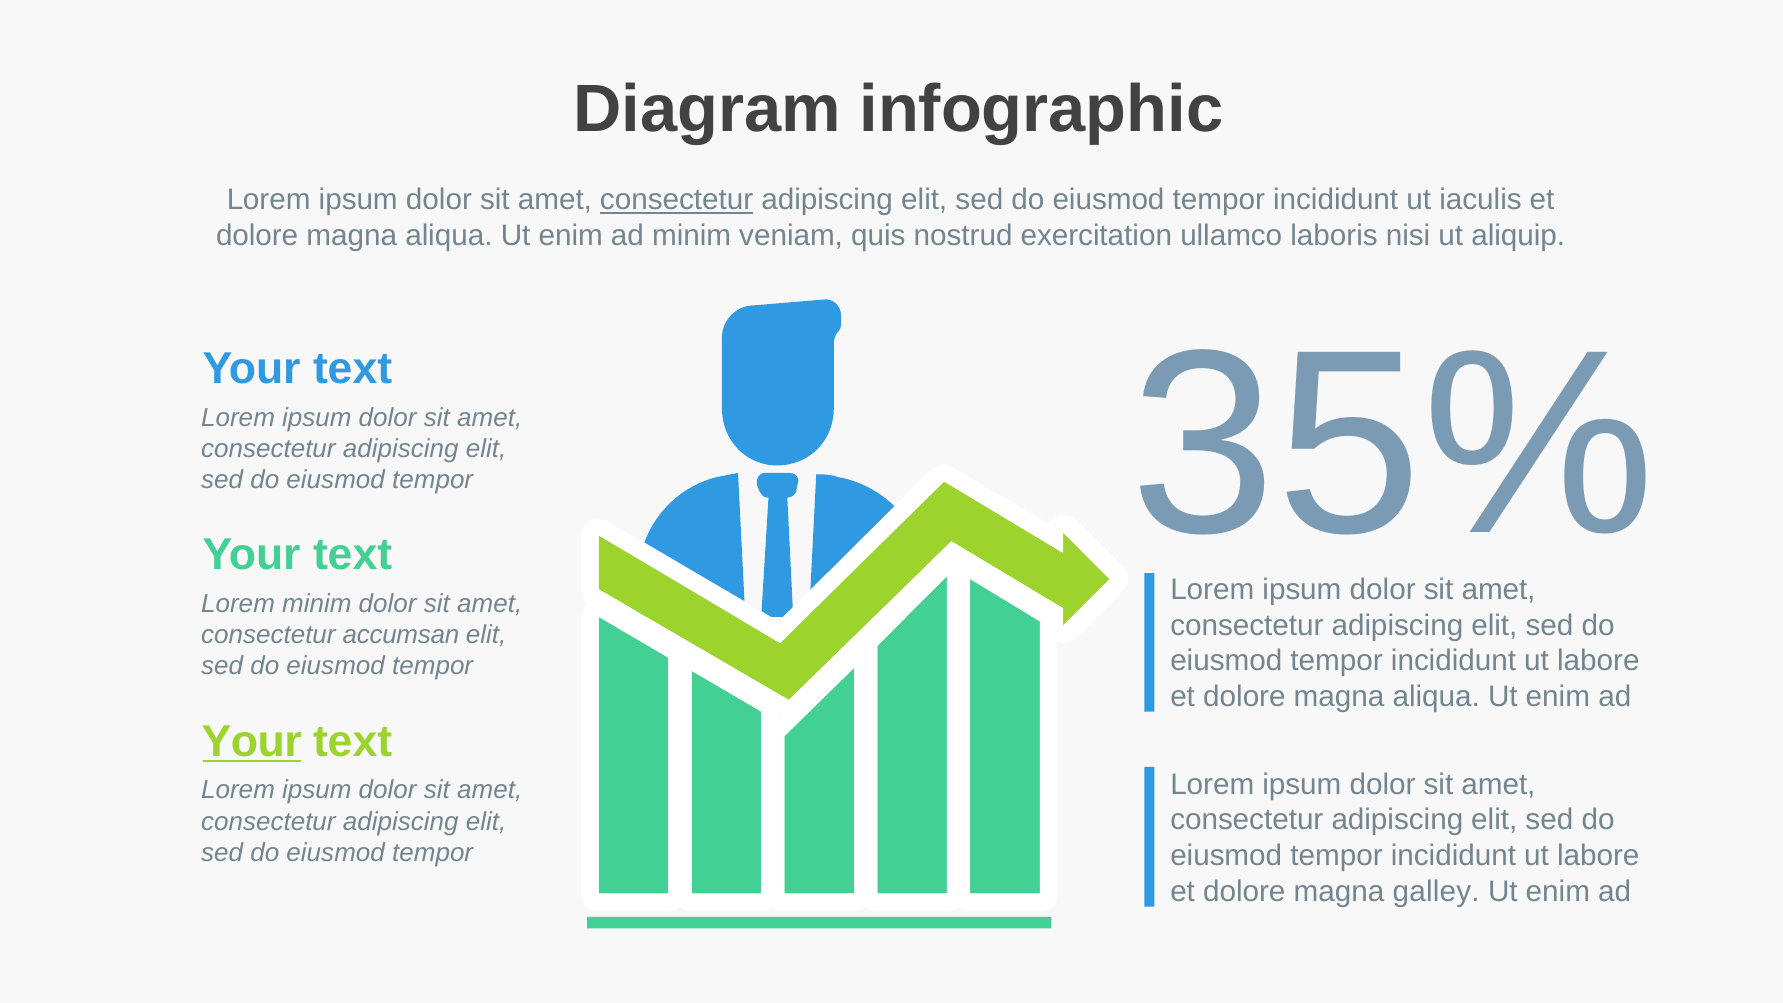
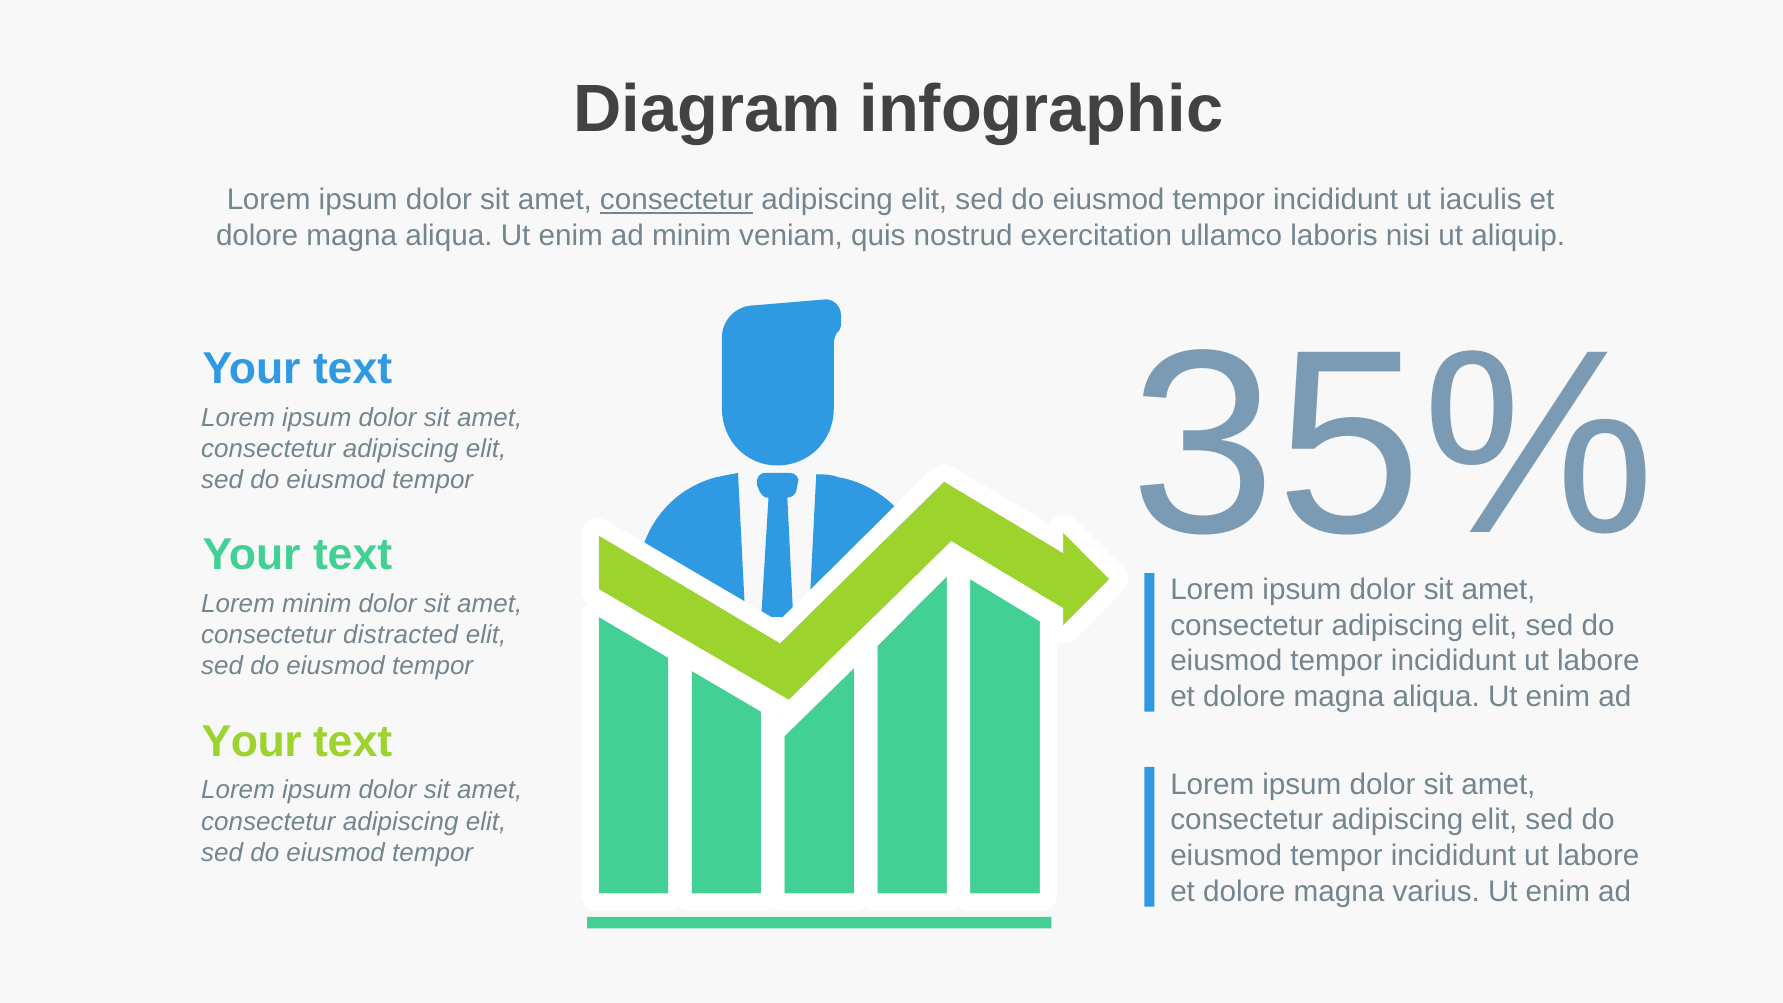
accumsan: accumsan -> distracted
Your at (252, 742) underline: present -> none
galley: galley -> varius
